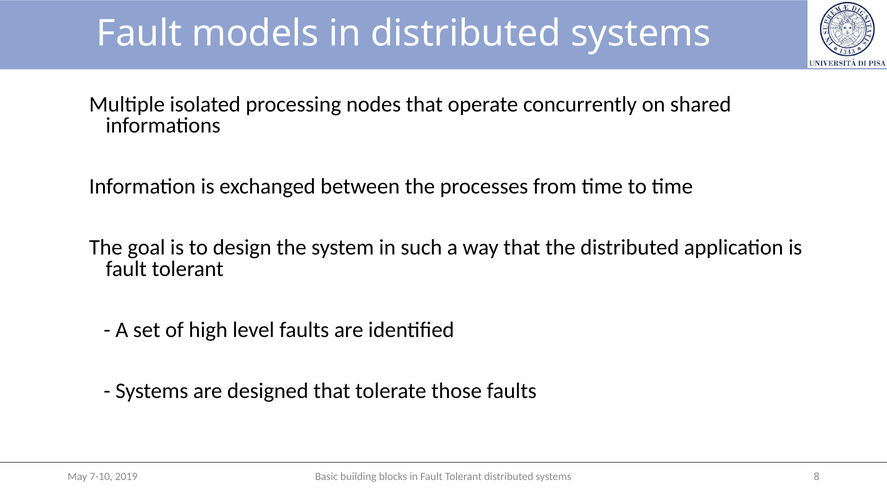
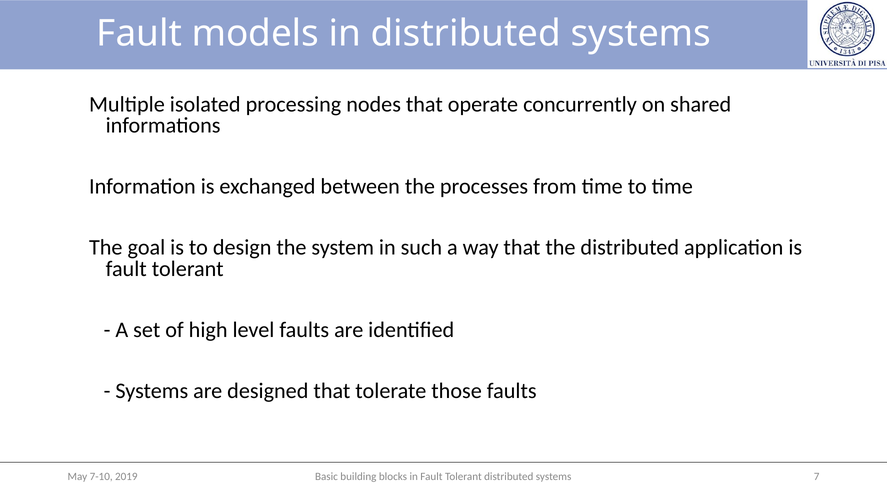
8: 8 -> 7
